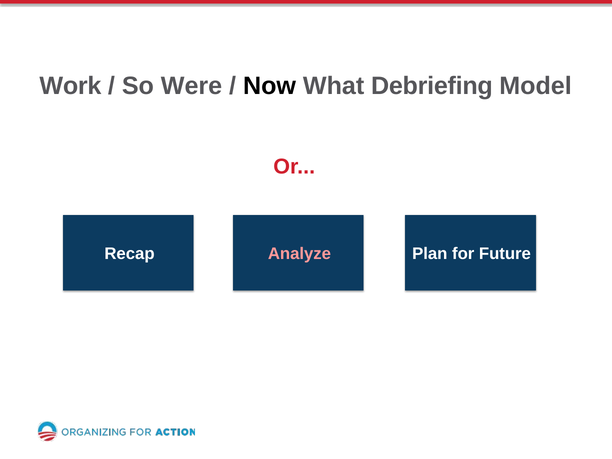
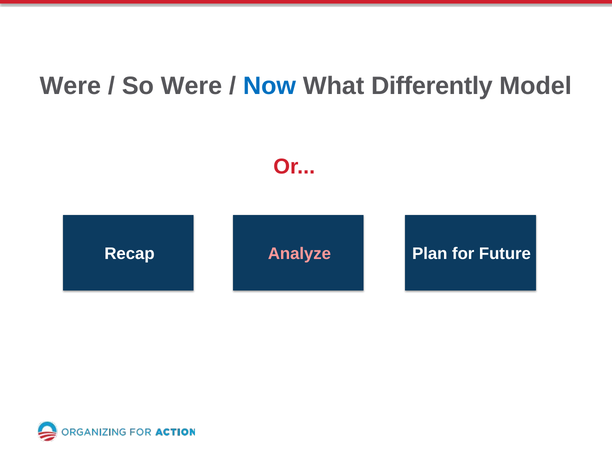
Work at (70, 86): Work -> Were
Now colour: black -> blue
Debriefing: Debriefing -> Differently
